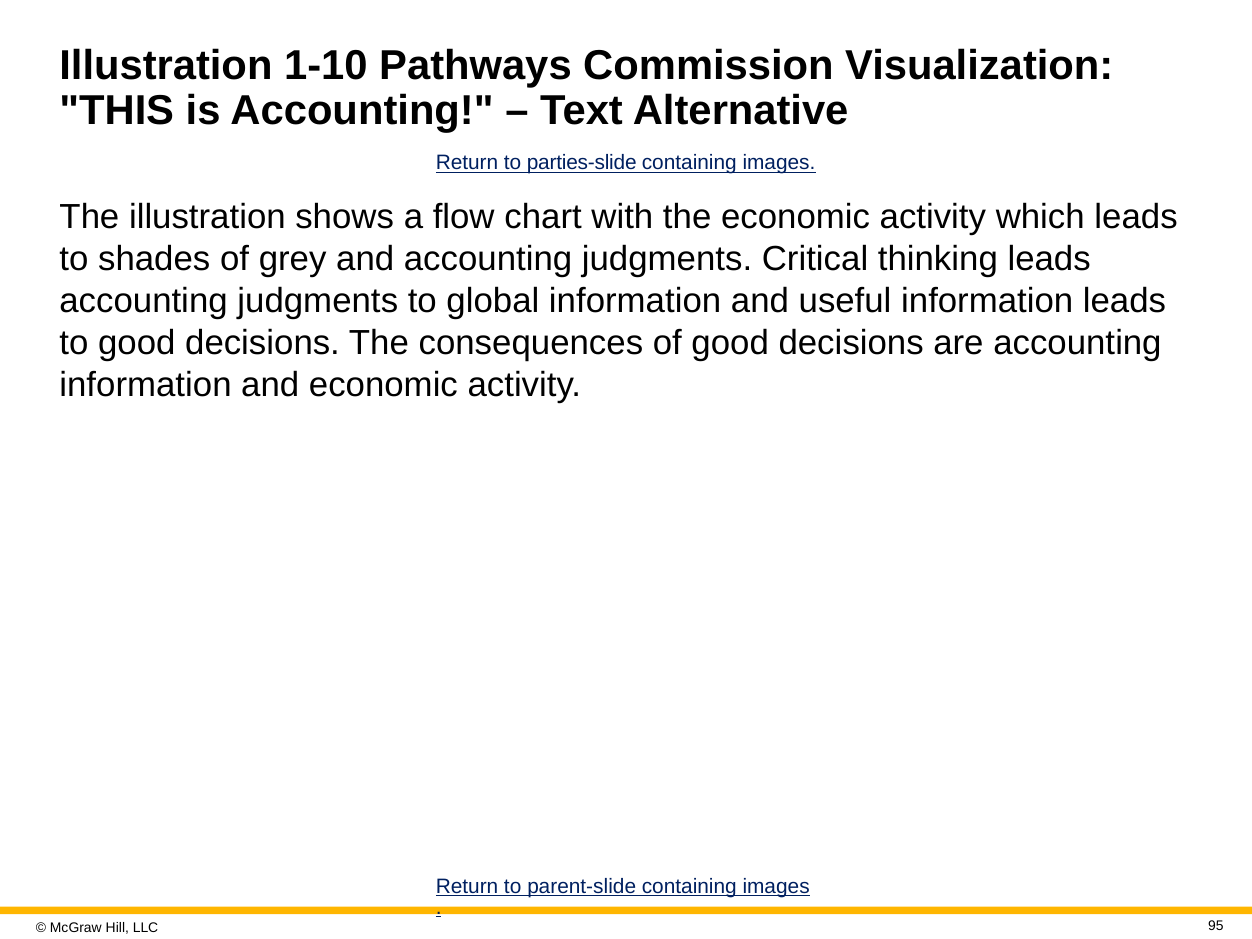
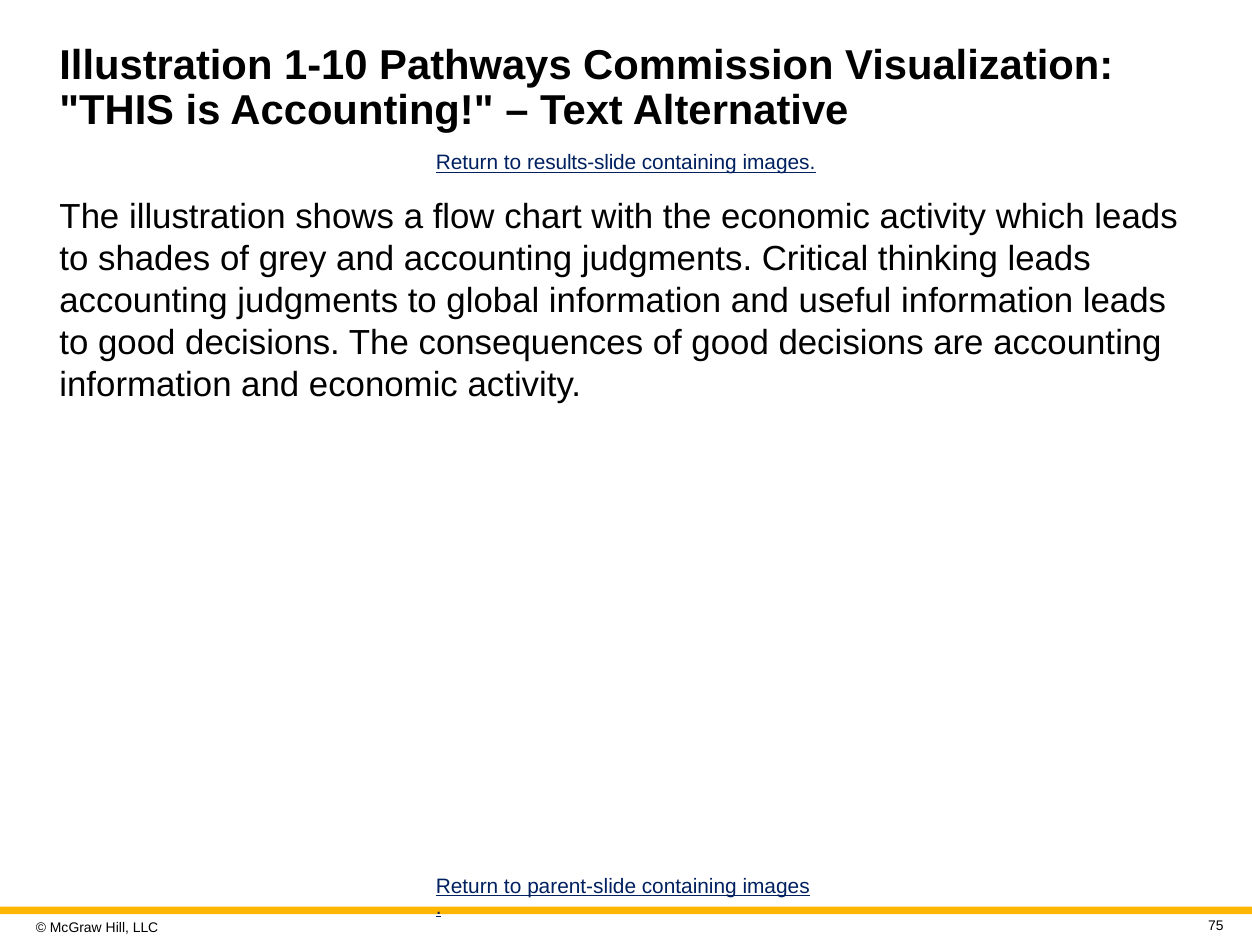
parties-slide: parties-slide -> results-slide
95: 95 -> 75
